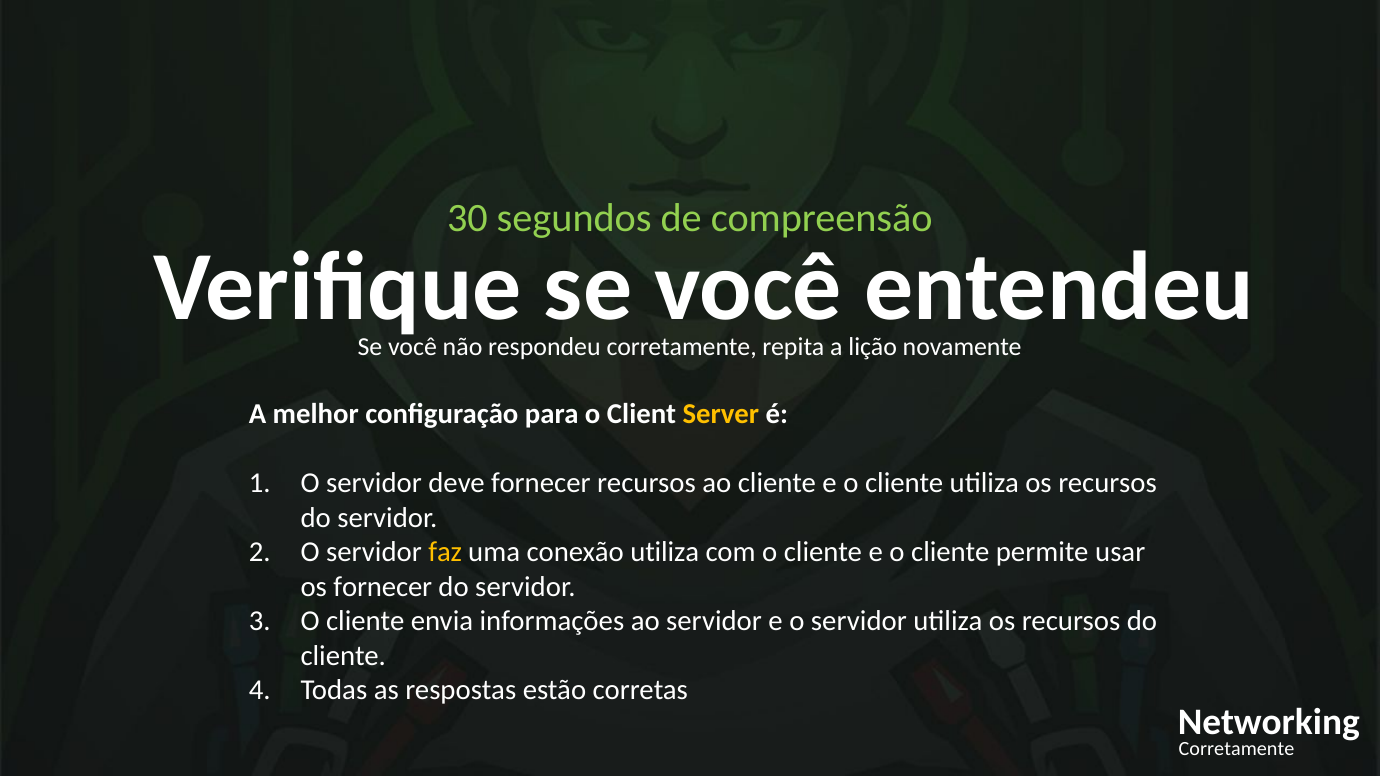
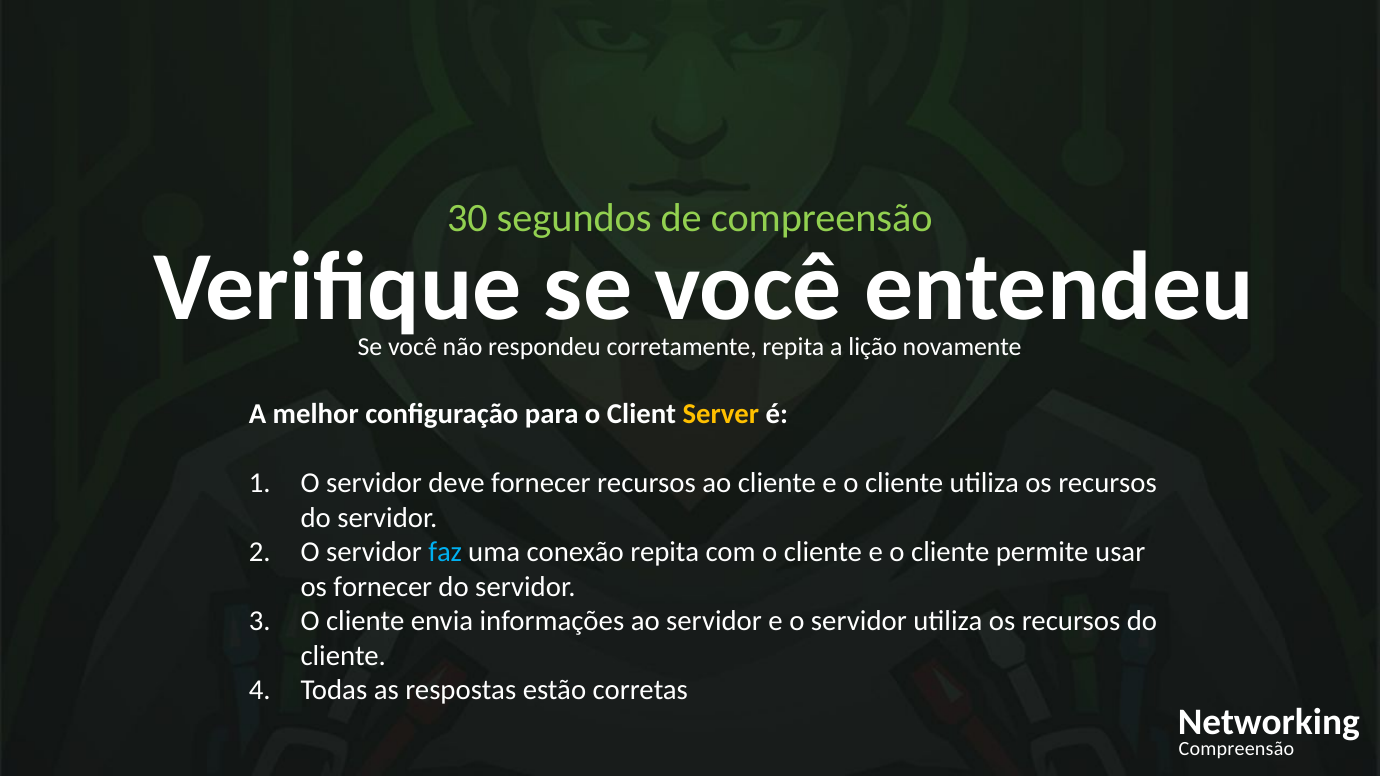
faz colour: yellow -> light blue
conexão utiliza: utiliza -> repita
Corretamente at (1236, 749): Corretamente -> Compreensão
